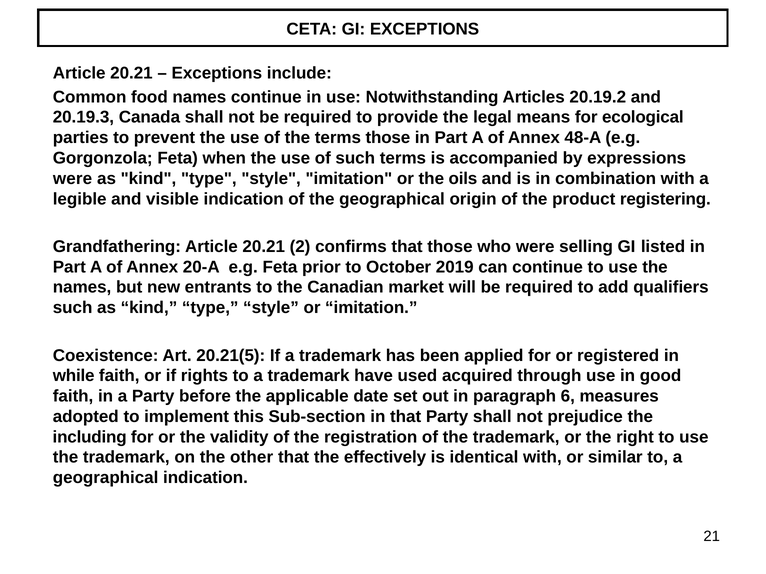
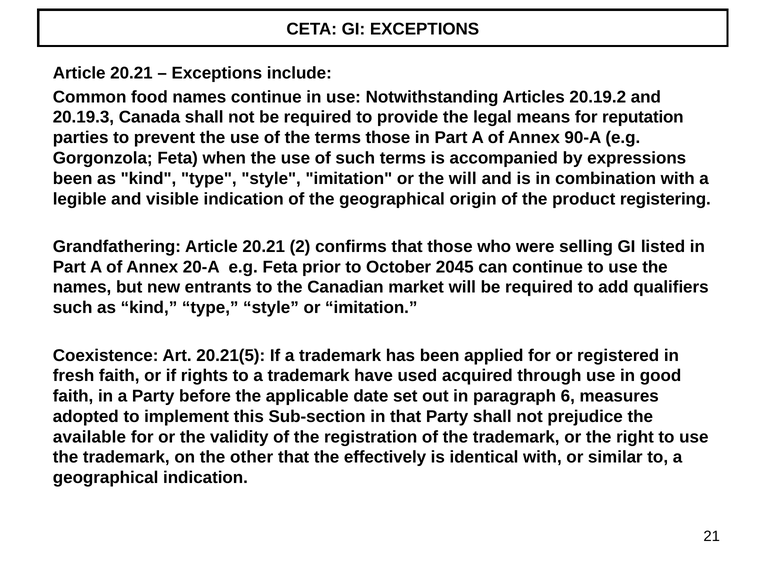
ecological: ecological -> reputation
48-A: 48-A -> 90-A
were at (73, 179): were -> been
the oils: oils -> will
2019: 2019 -> 2045
while: while -> fresh
including: including -> available
